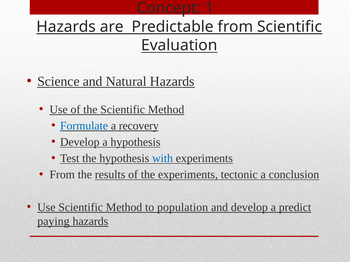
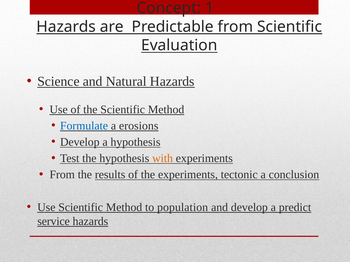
recovery: recovery -> erosions
with colour: blue -> orange
paying: paying -> service
